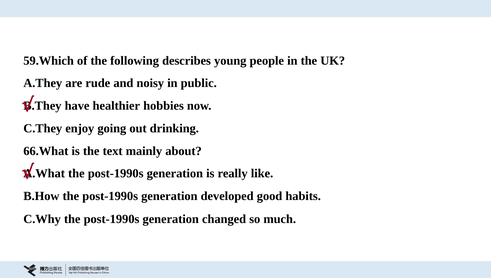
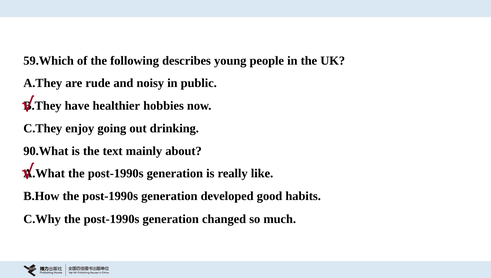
66.What: 66.What -> 90.What
